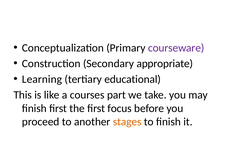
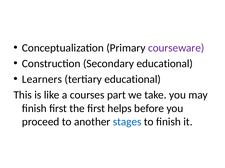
Secondary appropriate: appropriate -> educational
Learning: Learning -> Learners
focus: focus -> helps
stages colour: orange -> blue
